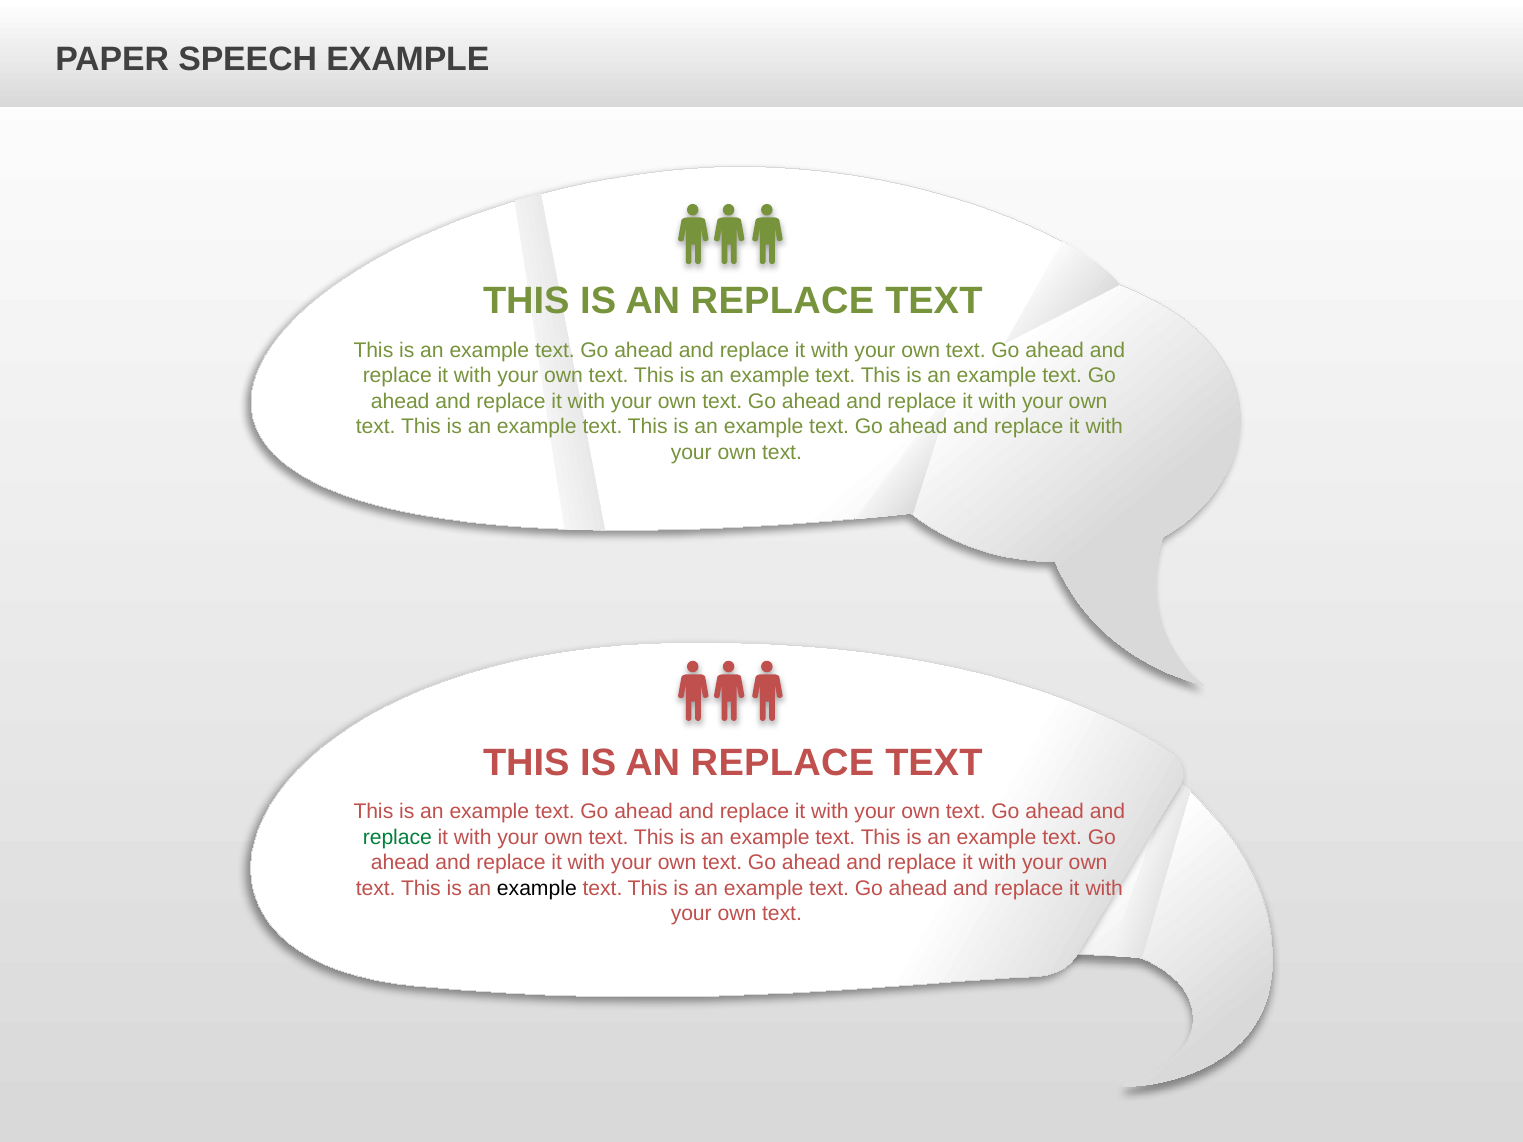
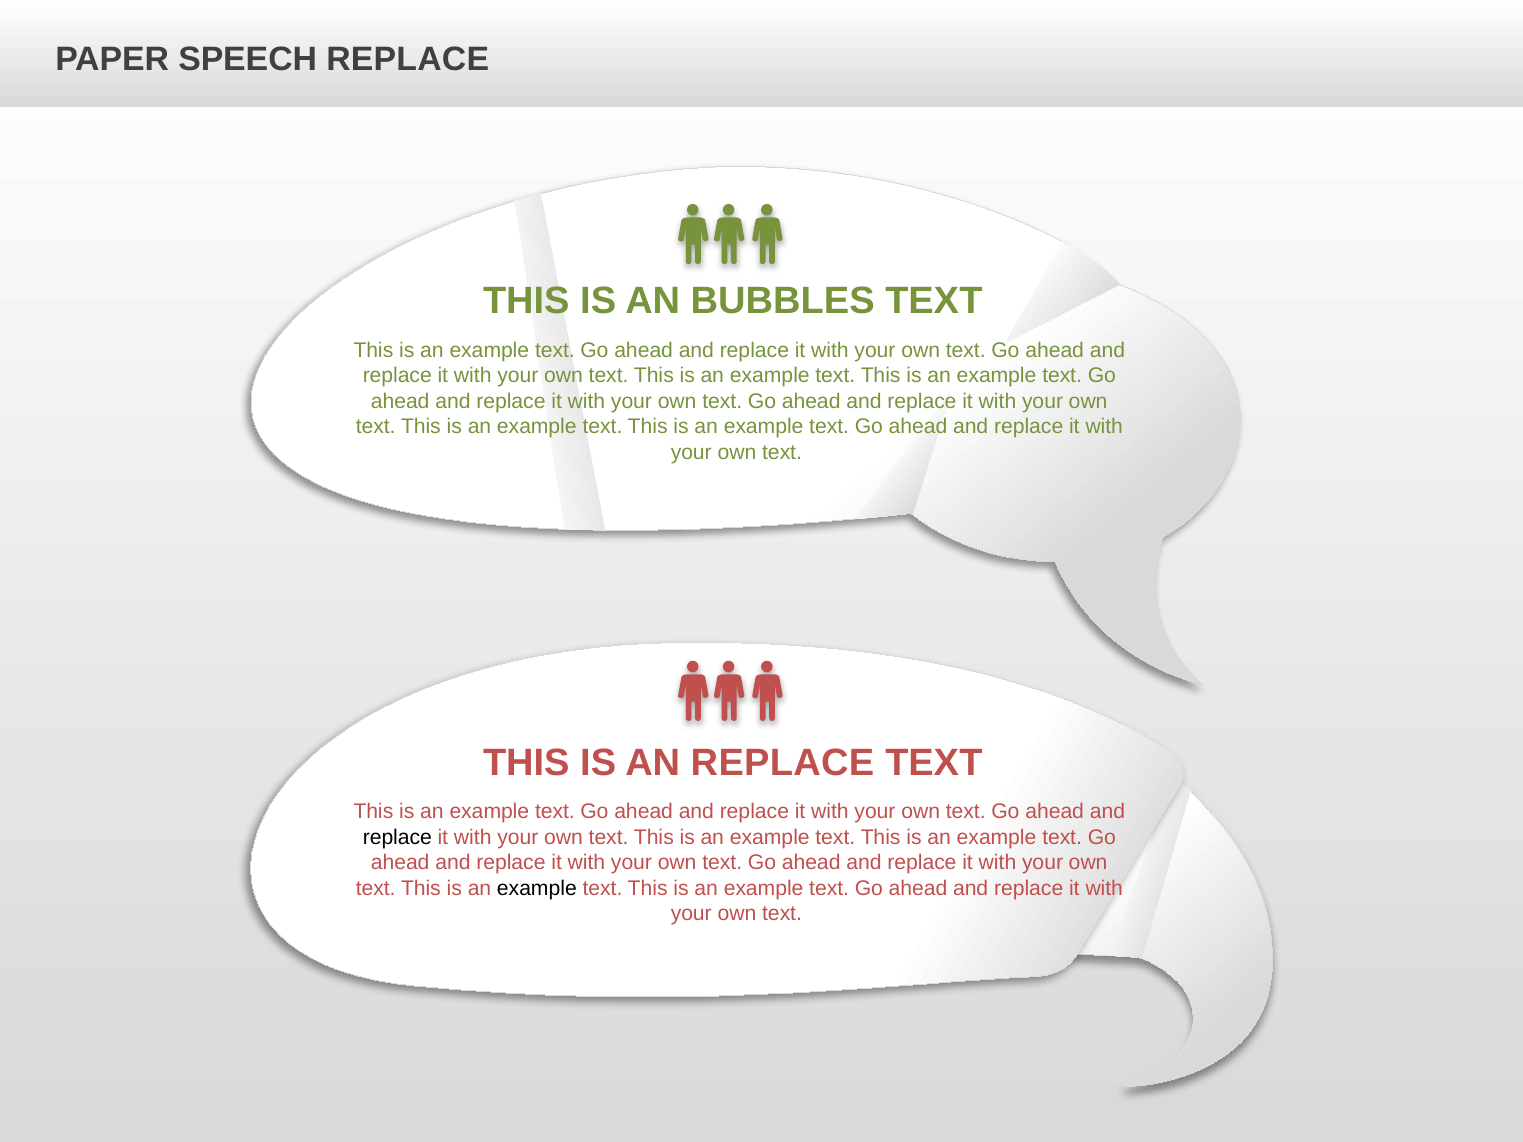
SPEECH EXAMPLE: EXAMPLE -> REPLACE
REPLACE at (783, 301): REPLACE -> BUBBLES
replace at (397, 838) colour: green -> black
